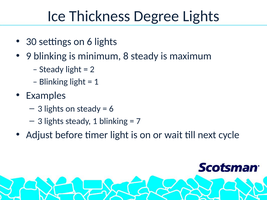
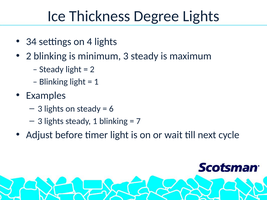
30: 30 -> 34
on 6: 6 -> 4
9 at (29, 56): 9 -> 2
minimum 8: 8 -> 3
